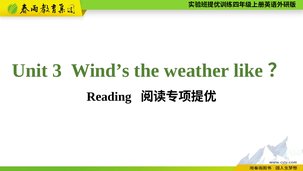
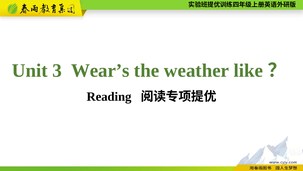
Wind’s: Wind’s -> Wear’s
